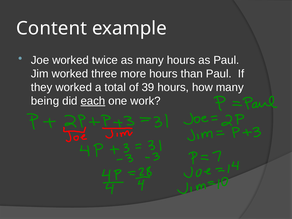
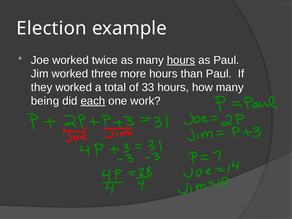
Content: Content -> Election
hours at (181, 60) underline: none -> present
39: 39 -> 33
